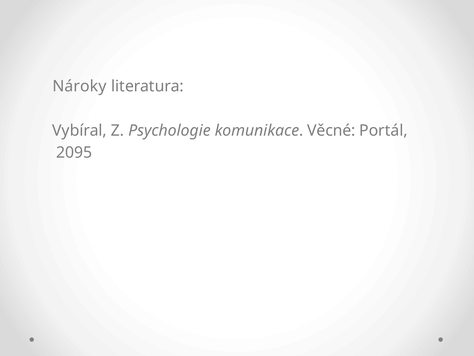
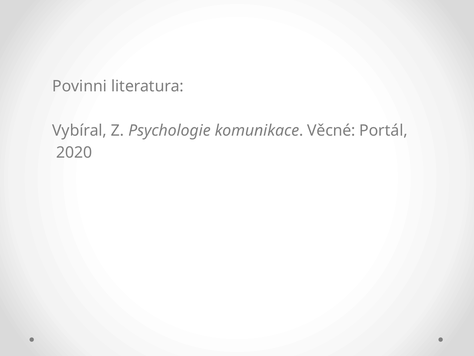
Nároky: Nároky -> Povinni
2095: 2095 -> 2020
